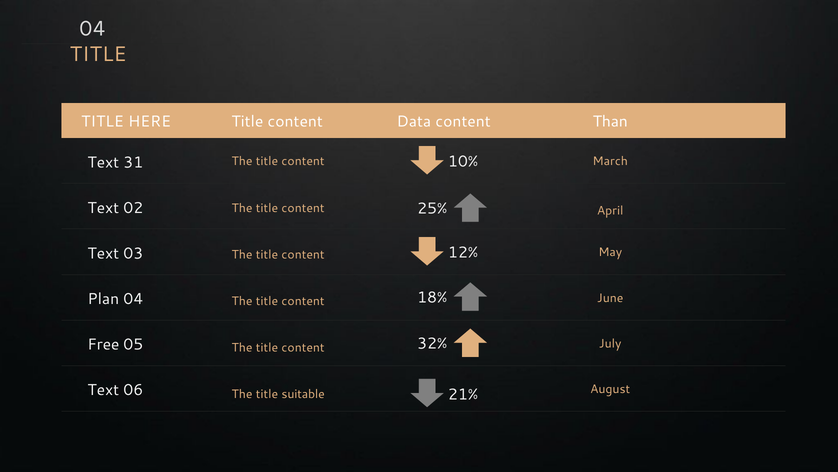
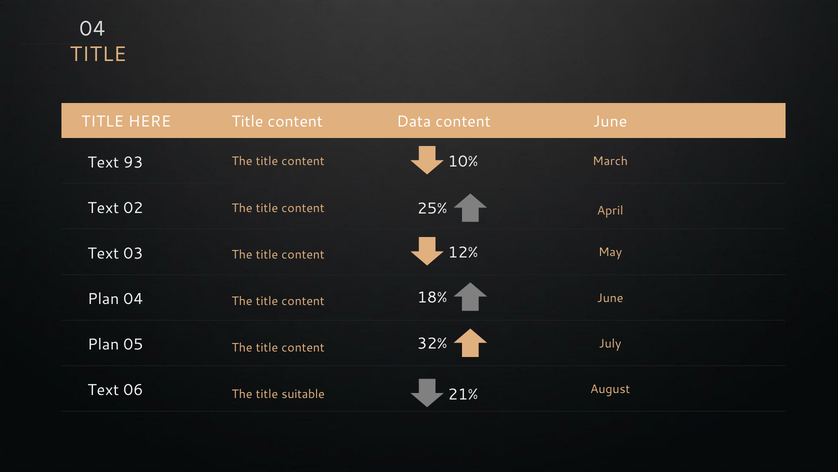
content Than: Than -> June
31: 31 -> 93
Free at (103, 344): Free -> Plan
